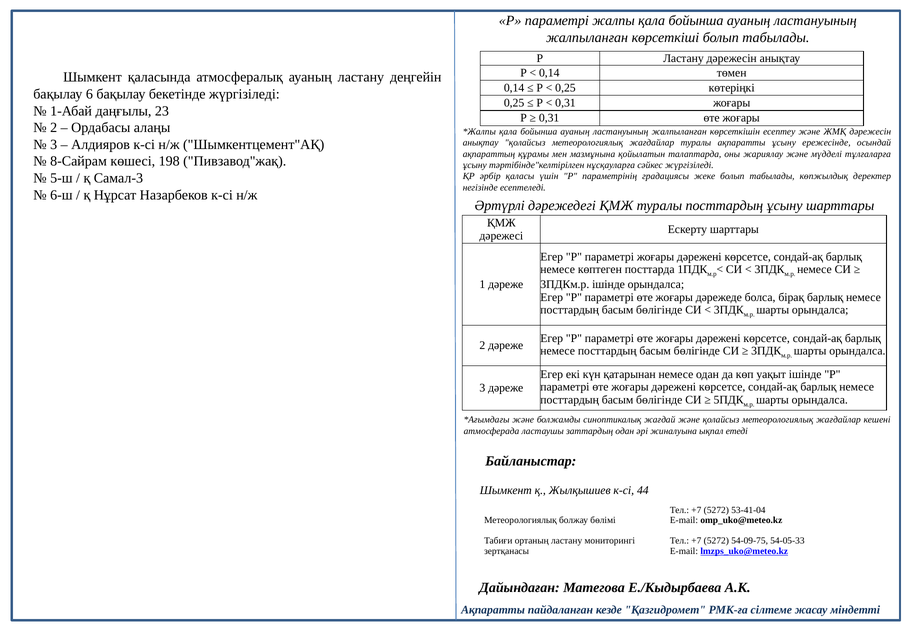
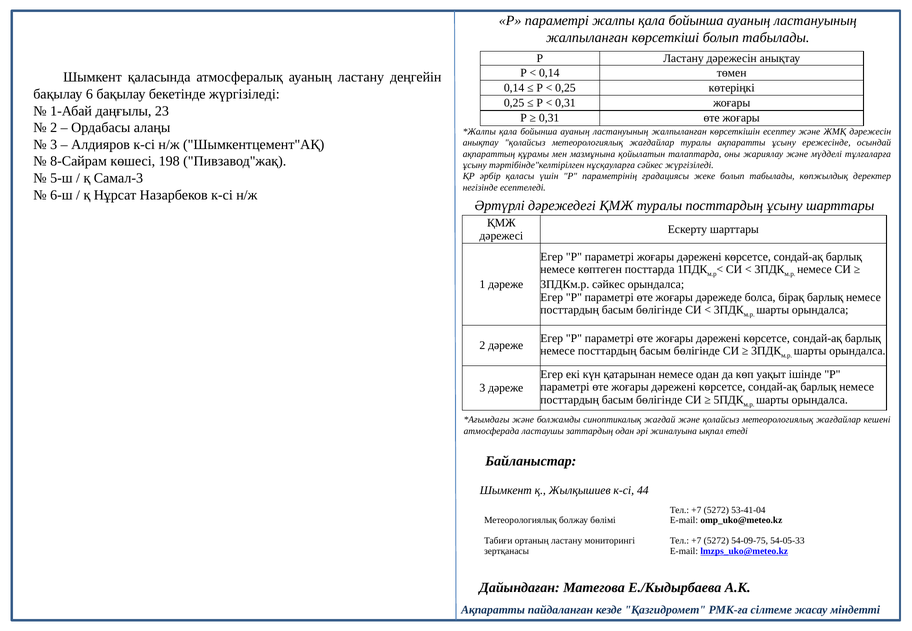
3ПДКм.р ішінде: ішінде -> сәйкес
